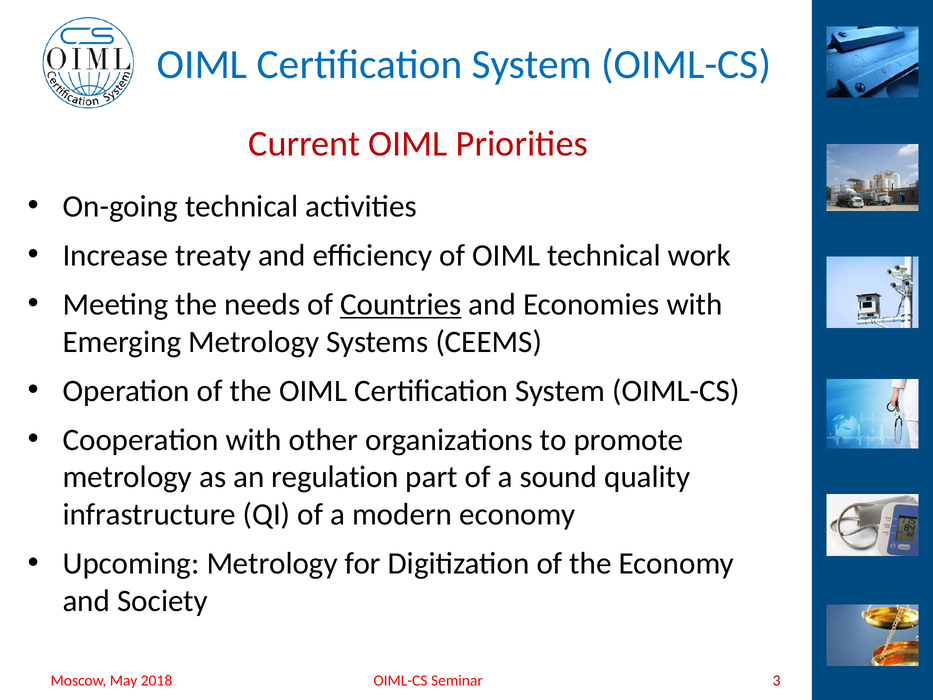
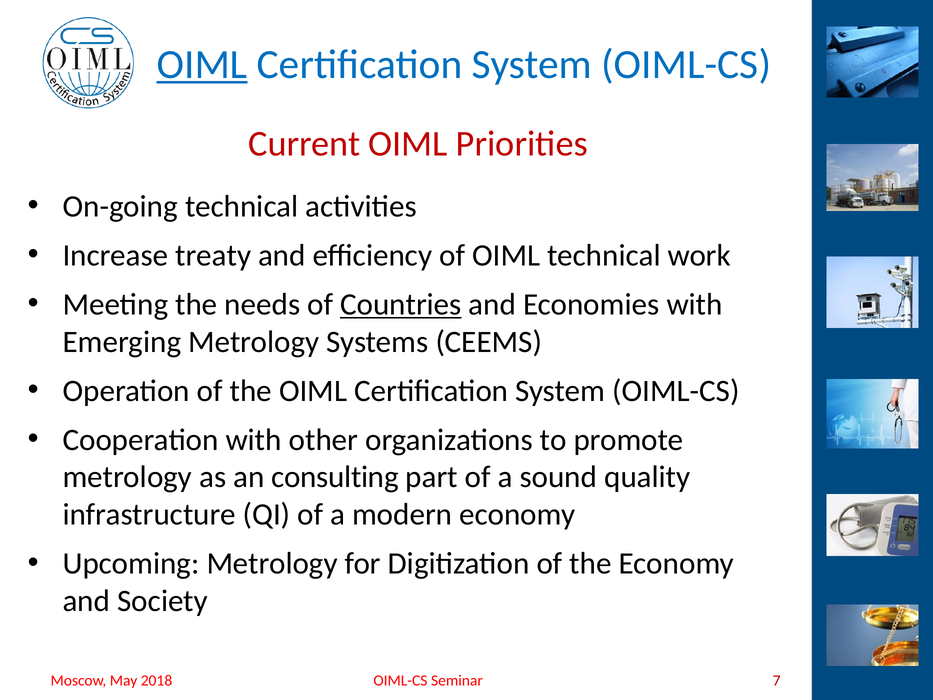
OIML at (202, 65) underline: none -> present
regulation: regulation -> consulting
3: 3 -> 7
